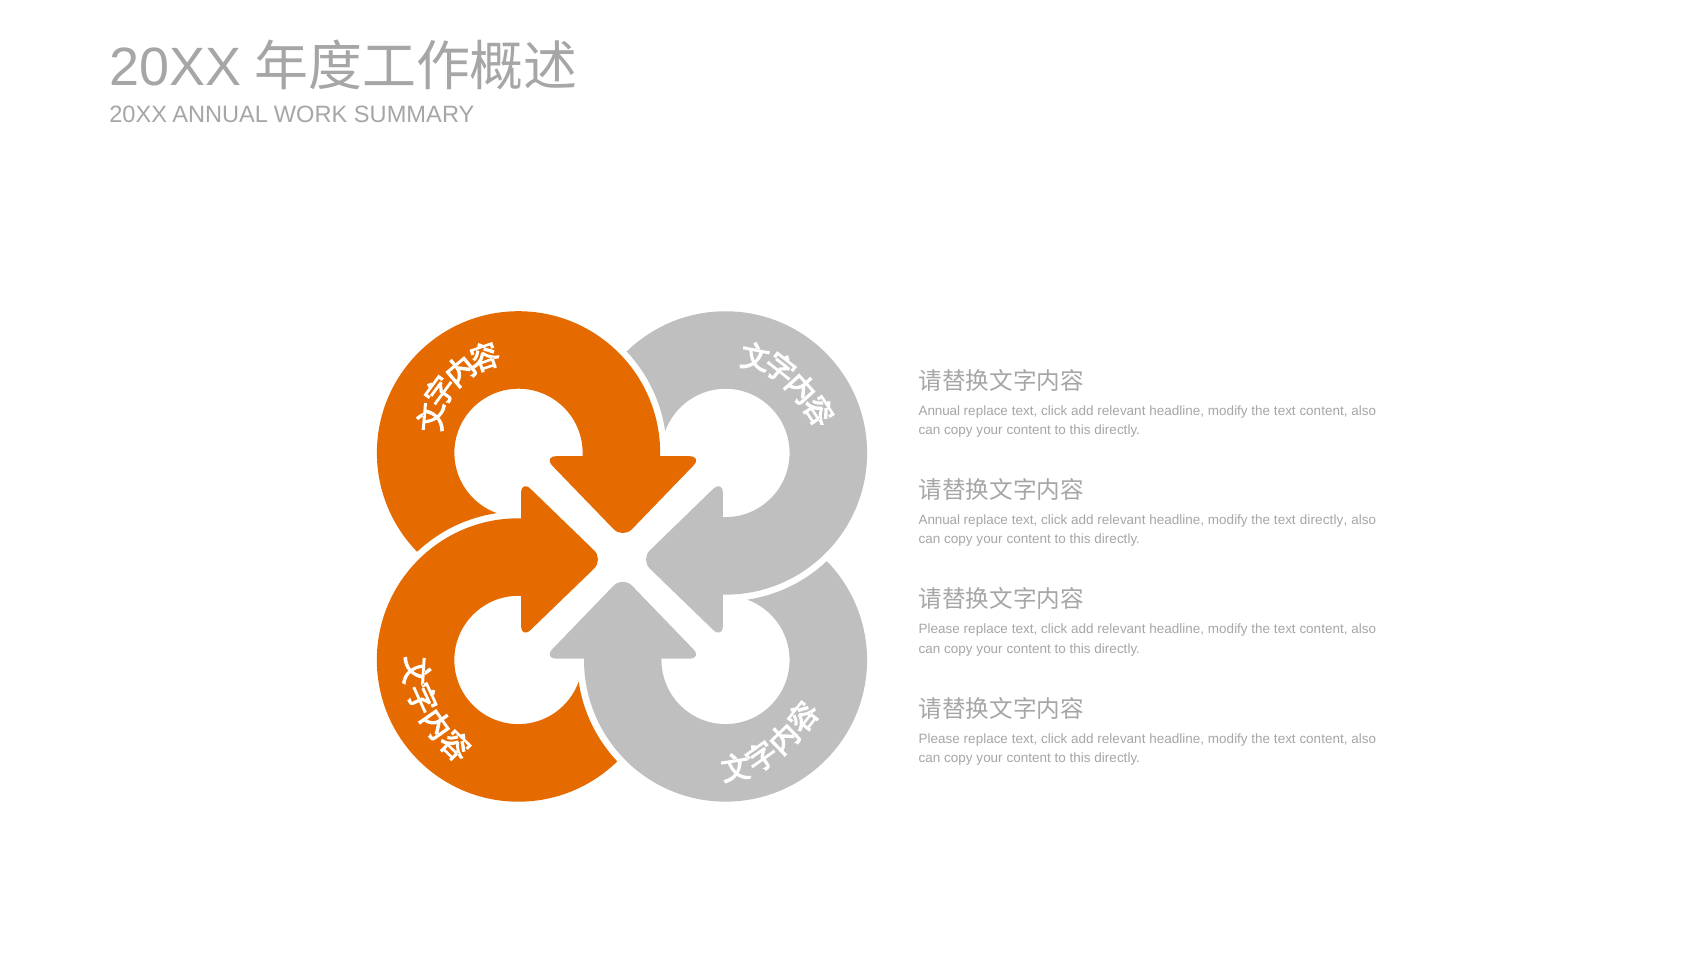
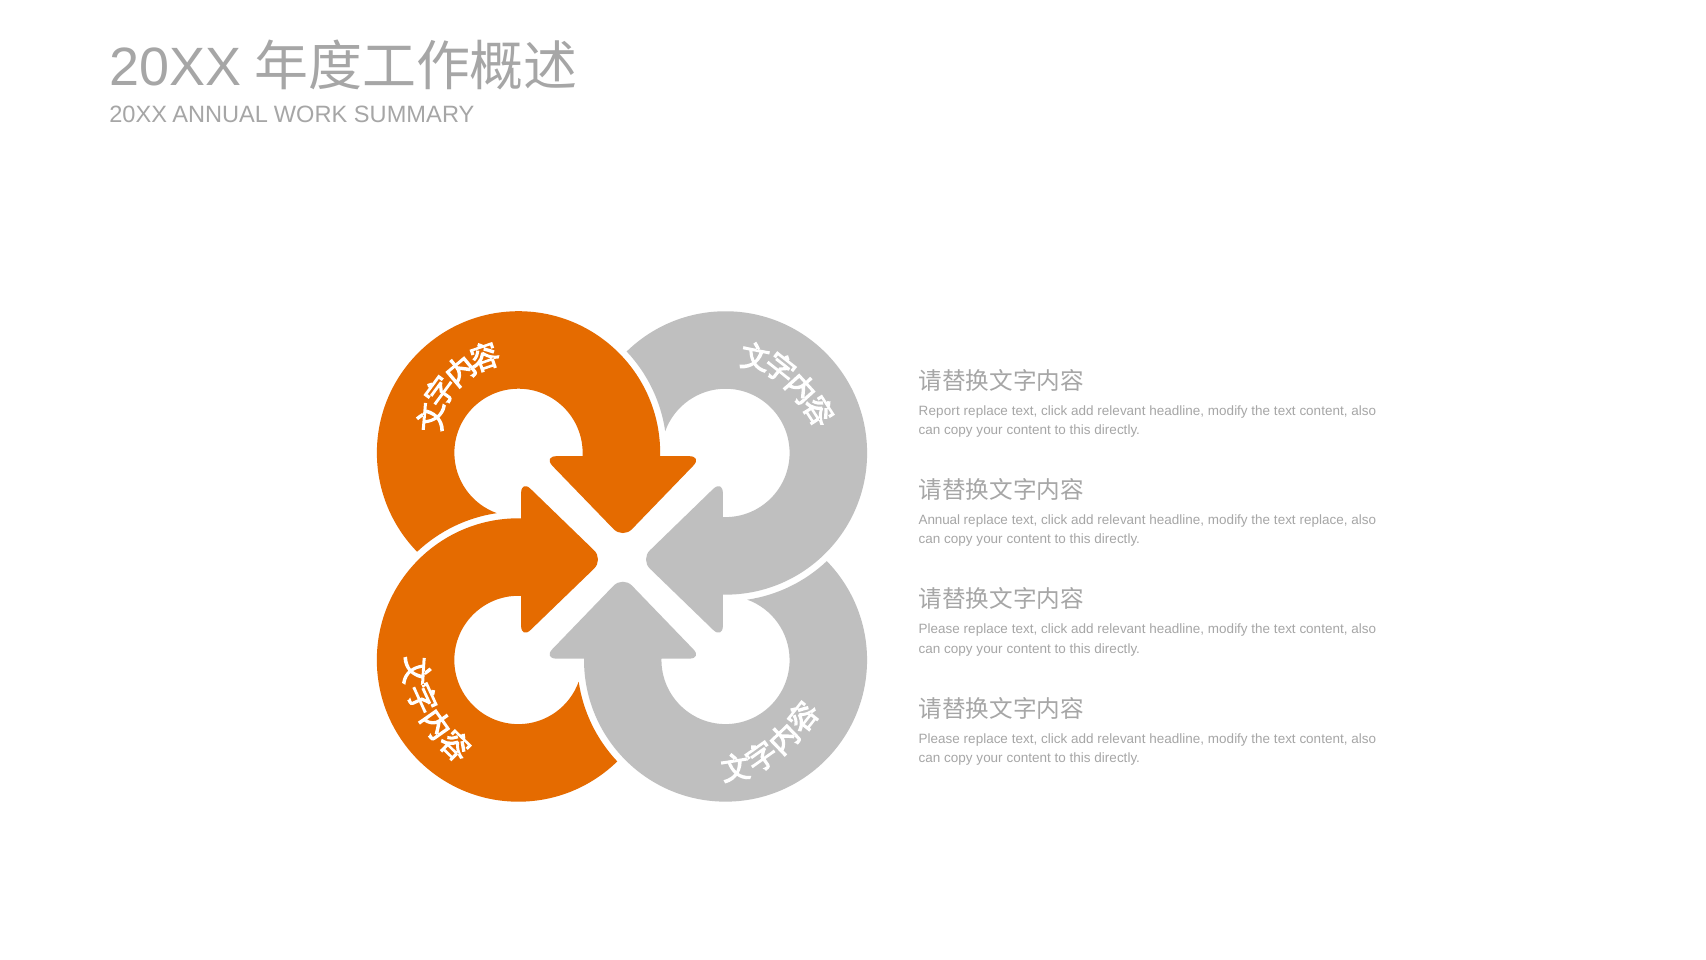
Annual at (939, 411): Annual -> Report
text directly: directly -> replace
